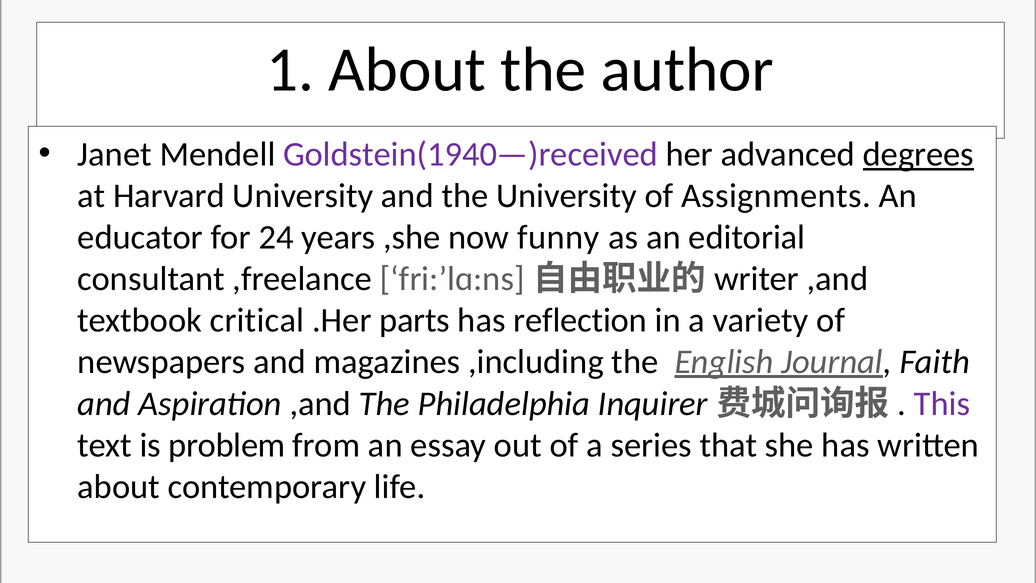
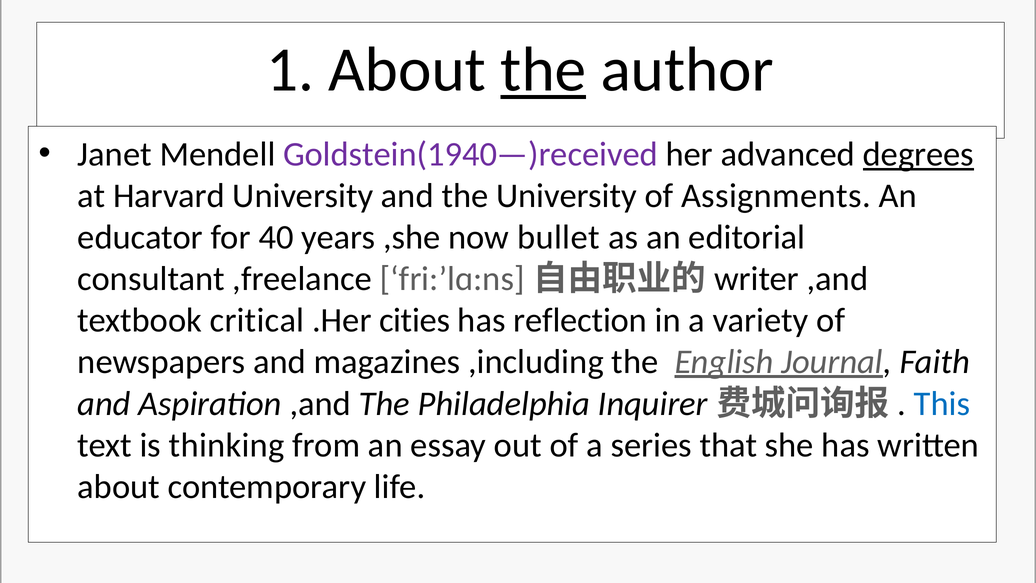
the at (543, 70) underline: none -> present
24: 24 -> 40
funny: funny -> bullet
parts: parts -> cities
This colour: purple -> blue
problem: problem -> thinking
